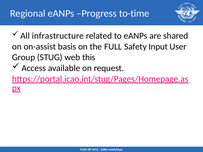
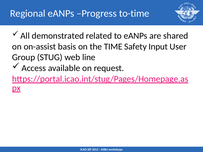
infrastructure: infrastructure -> demonstrated
FULL: FULL -> TIME
this: this -> line
